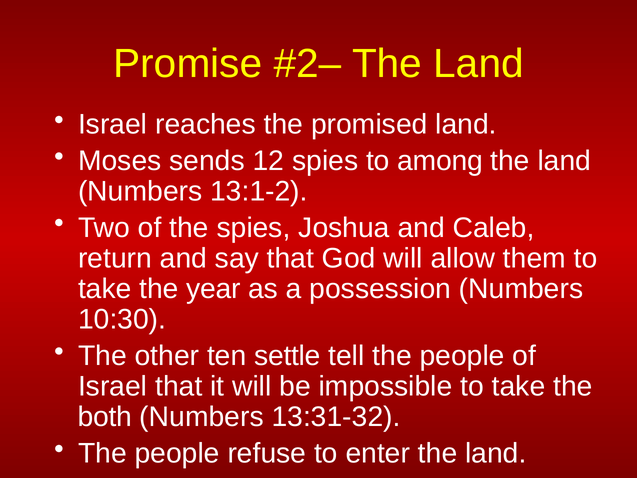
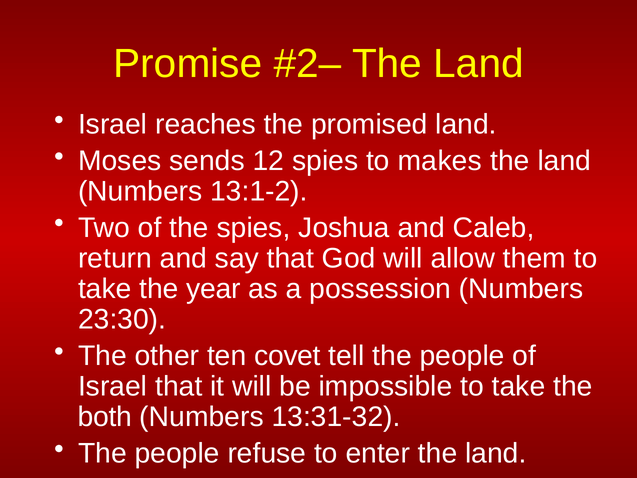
among: among -> makes
10:30: 10:30 -> 23:30
settle: settle -> covet
